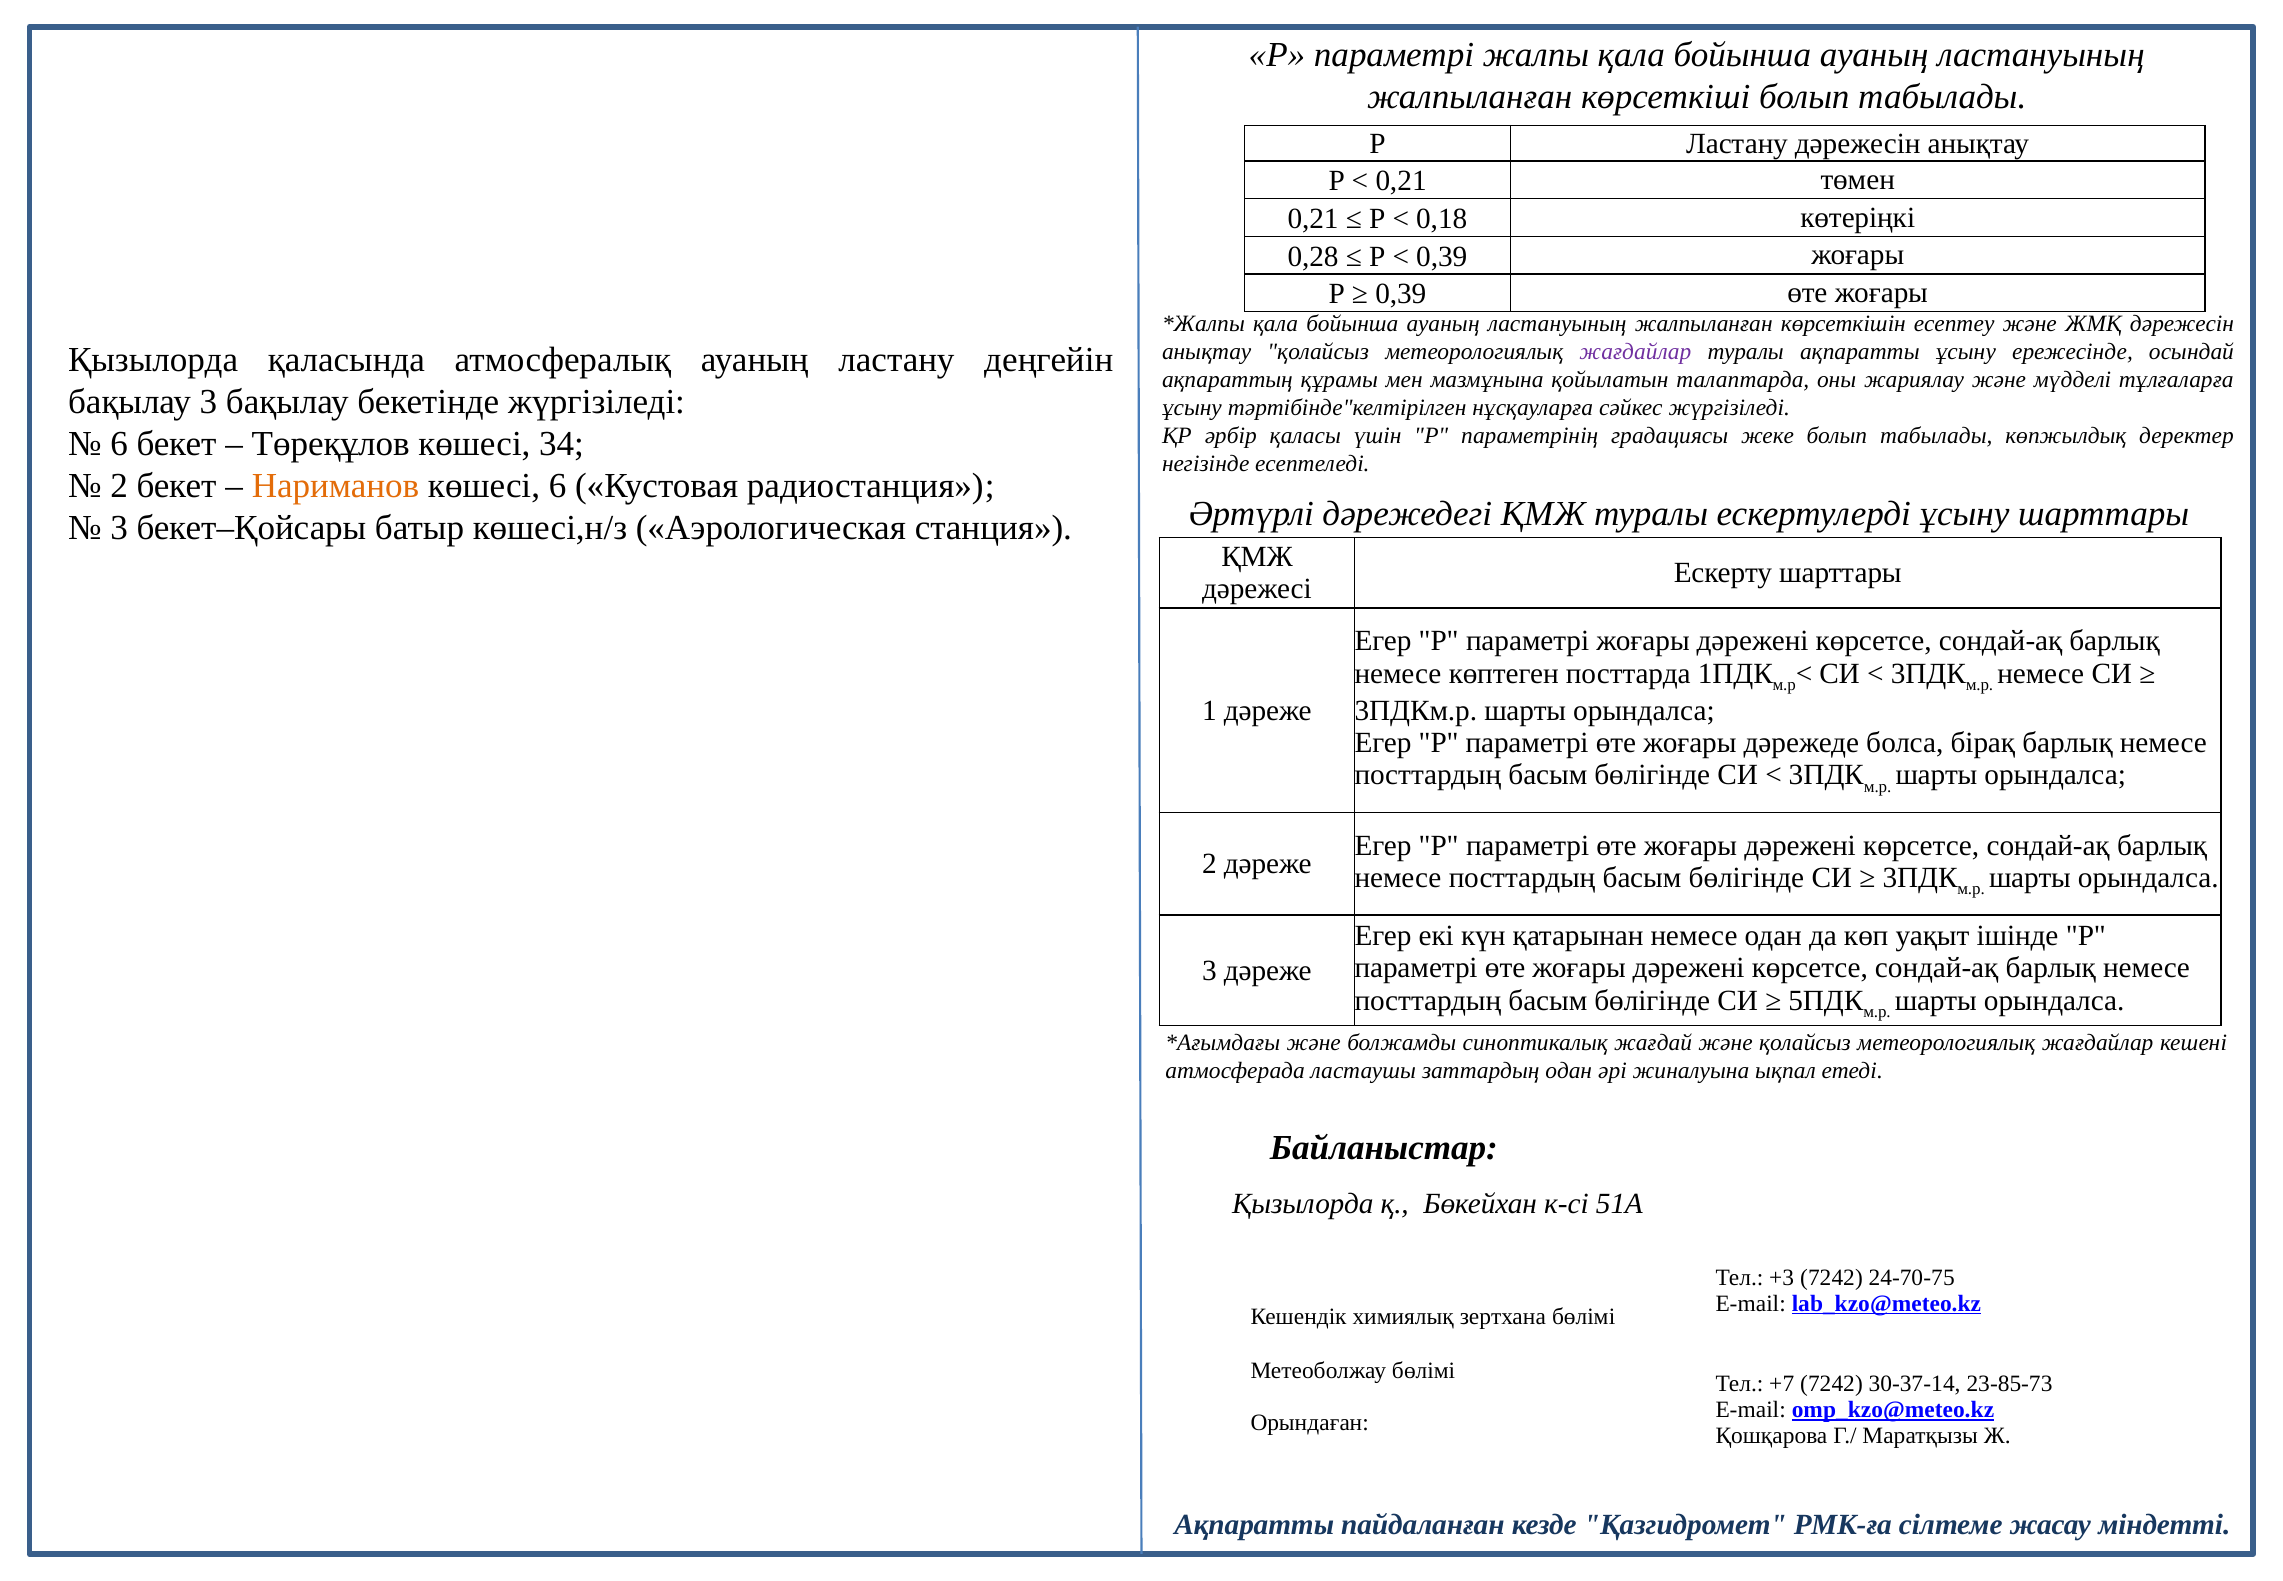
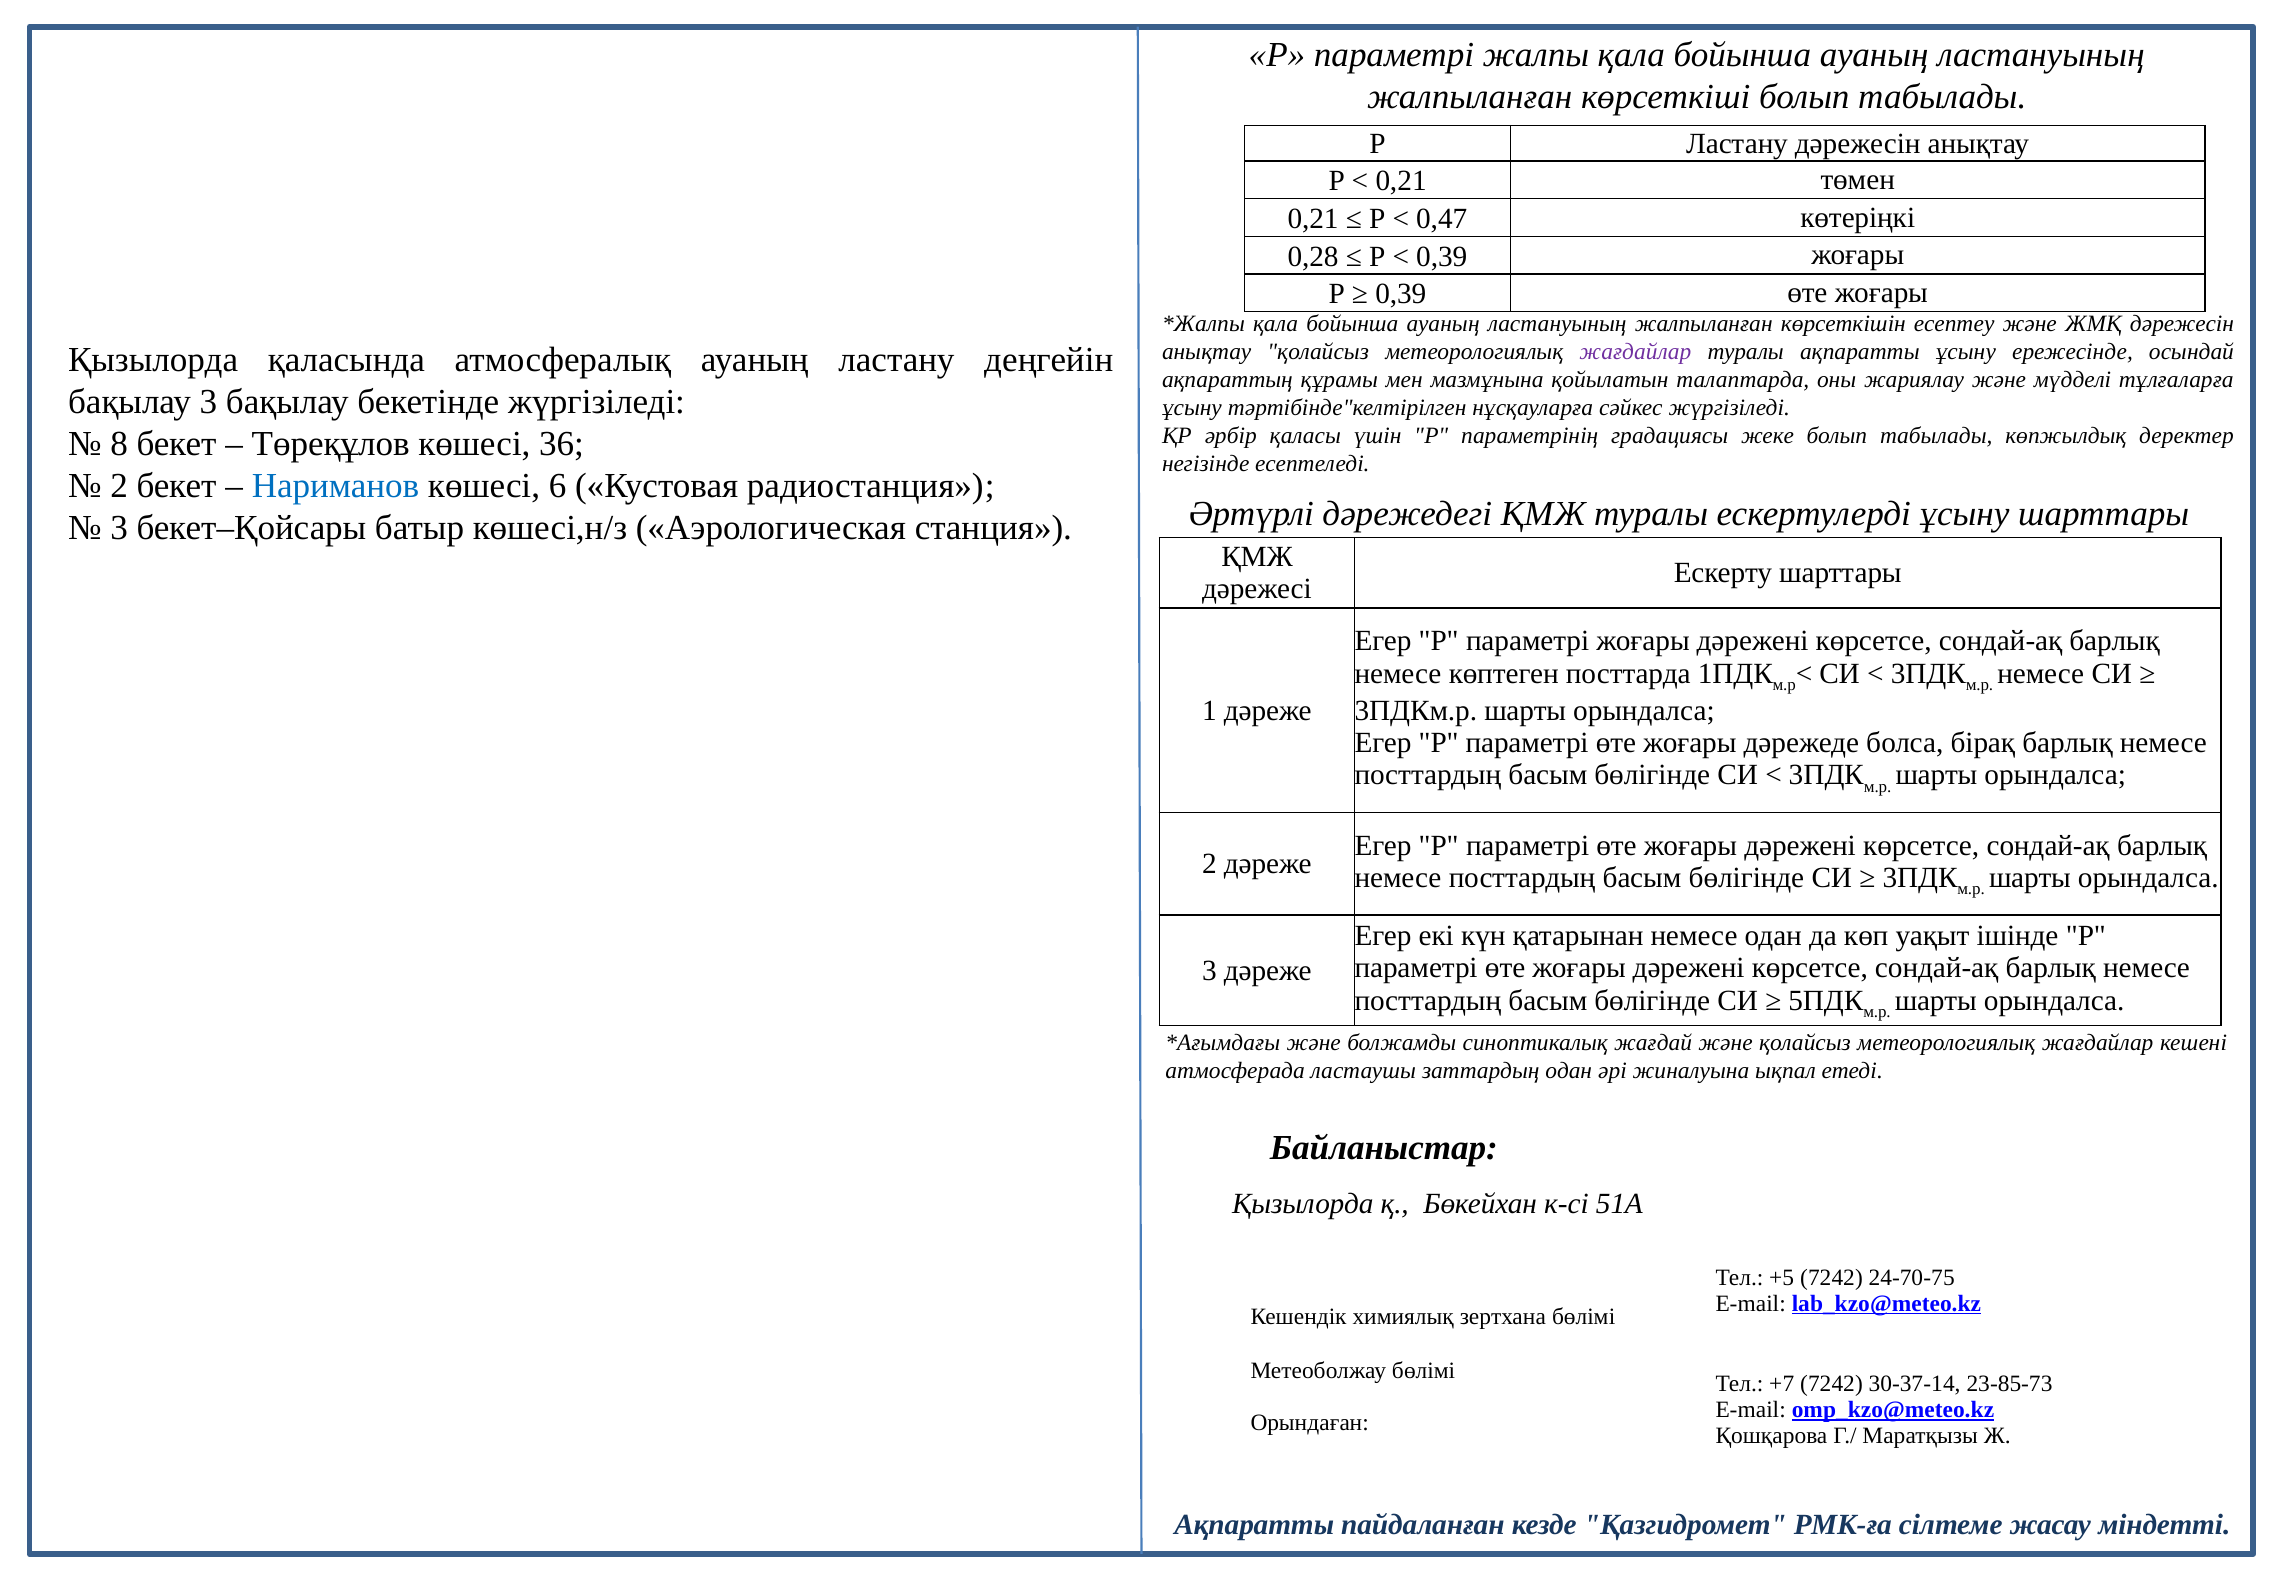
0,18: 0,18 -> 0,47
6 at (119, 444): 6 -> 8
34: 34 -> 36
Нариманов colour: orange -> blue
+3: +3 -> +5
